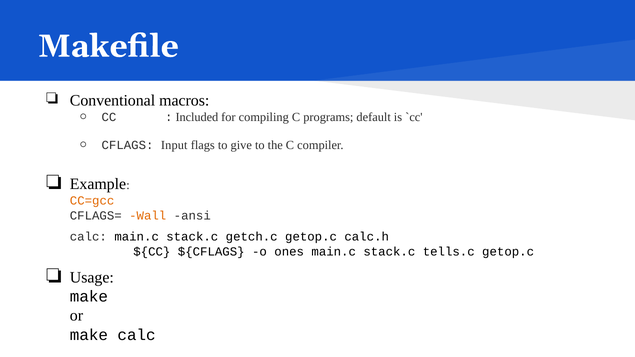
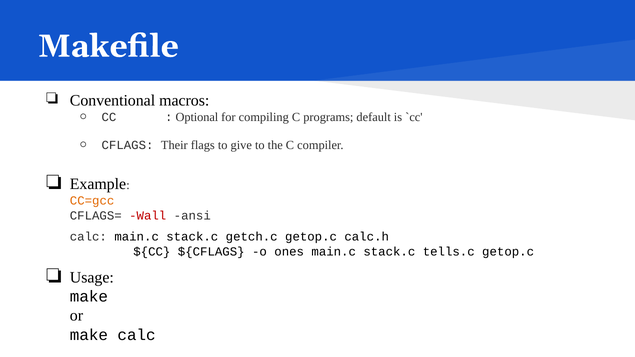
Included: Included -> Optional
Input: Input -> Their
Wall colour: orange -> red
